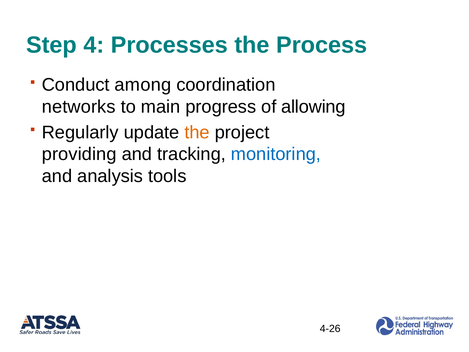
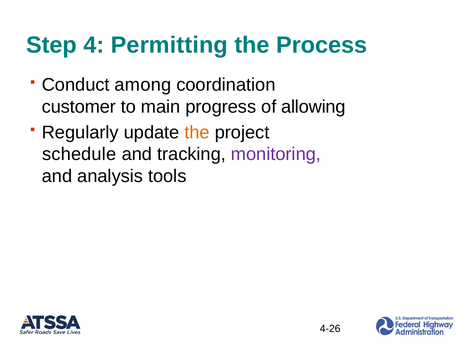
Processes: Processes -> Permitting
networks: networks -> customer
providing: providing -> schedule
monitoring colour: blue -> purple
